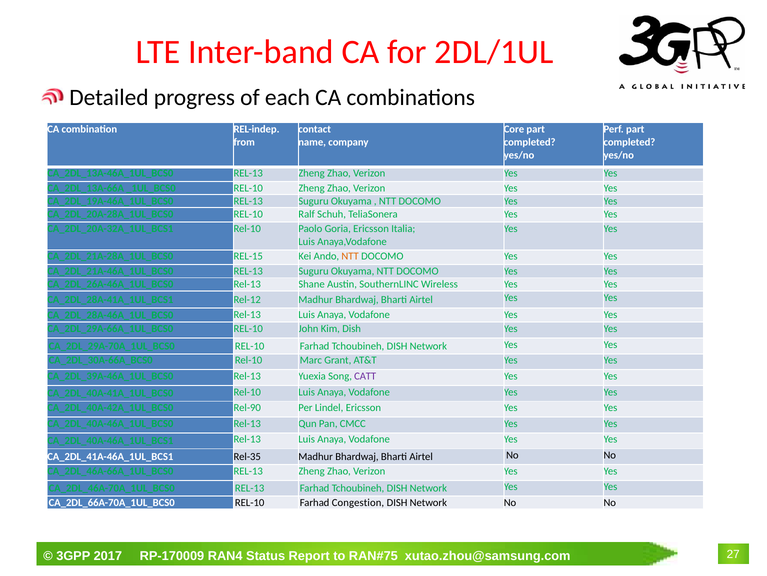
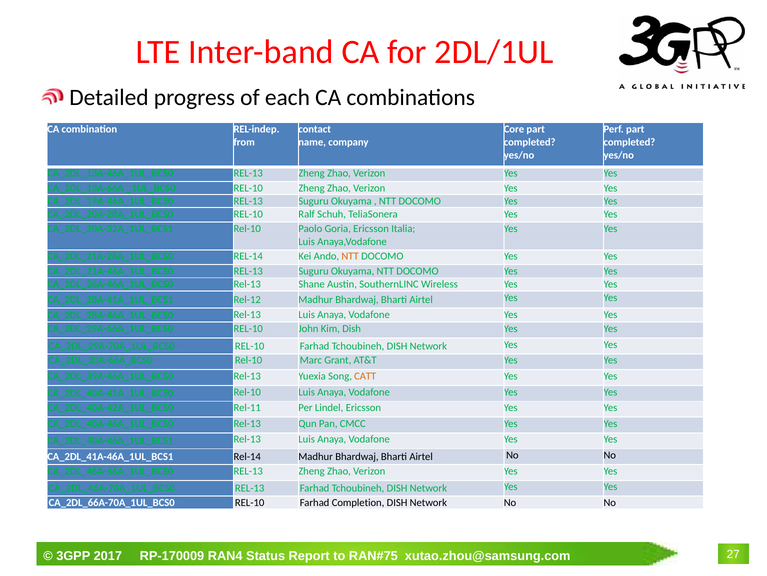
REL-15 at (248, 256): REL-15 -> REL-14
CATT colour: purple -> orange
Rel-90: Rel-90 -> Rel-11
Rel-35 at (247, 456): Rel-35 -> Rel-14
Congestion: Congestion -> Completion
